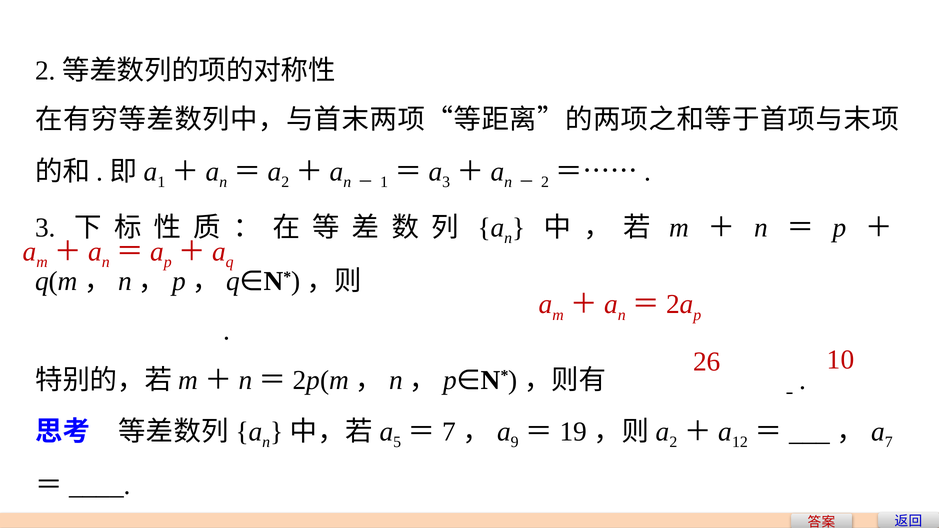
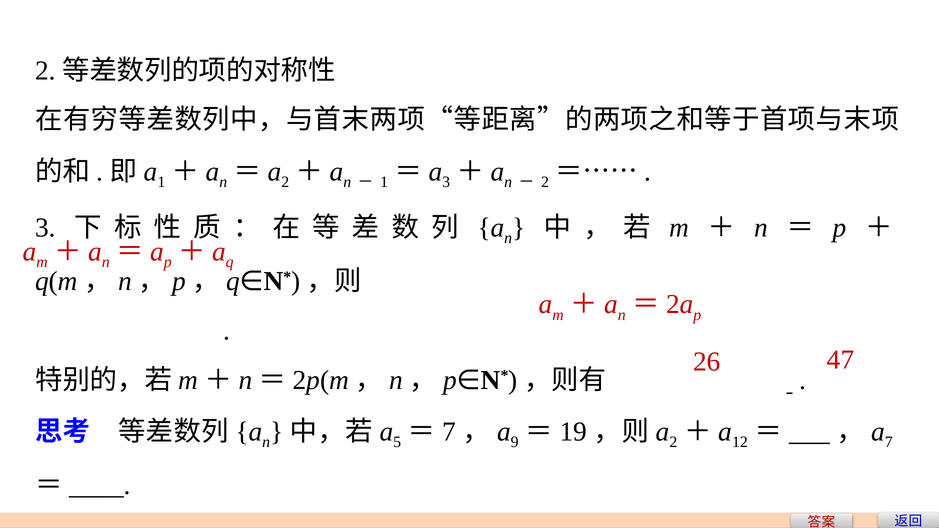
10: 10 -> 47
